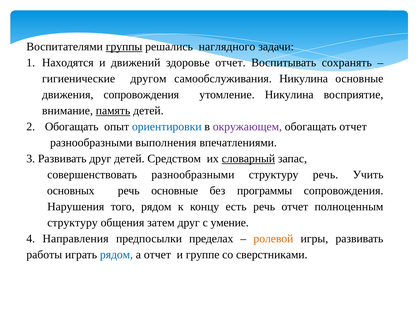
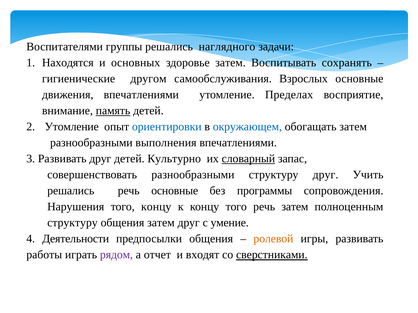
группы underline: present -> none
движений: движений -> основных
здоровье отчет: отчет -> затем
самообслуживания Никулина: Никулина -> Взрослых
движения сопровождения: сопровождения -> впечатлениями
утомление Никулина: Никулина -> Пределах
Обогащать at (72, 127): Обогащать -> Утомление
окружающем colour: purple -> blue
обогащать отчет: отчет -> затем
Средством: Средством -> Культурно
структуру речь: речь -> друг
основных at (71, 191): основных -> решались
того рядом: рядом -> концу
концу есть: есть -> того
речь отчет: отчет -> затем
Направления: Направления -> Деятельности
предпосылки пределах: пределах -> общения
рядом at (116, 255) colour: blue -> purple
группе: группе -> входят
сверстниками underline: none -> present
